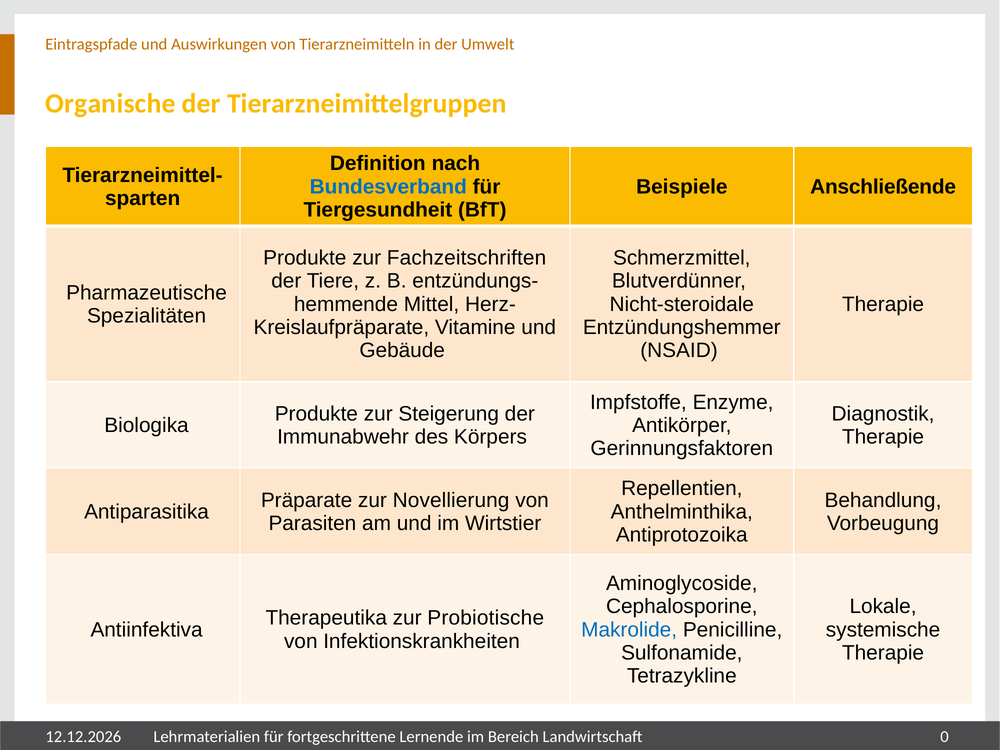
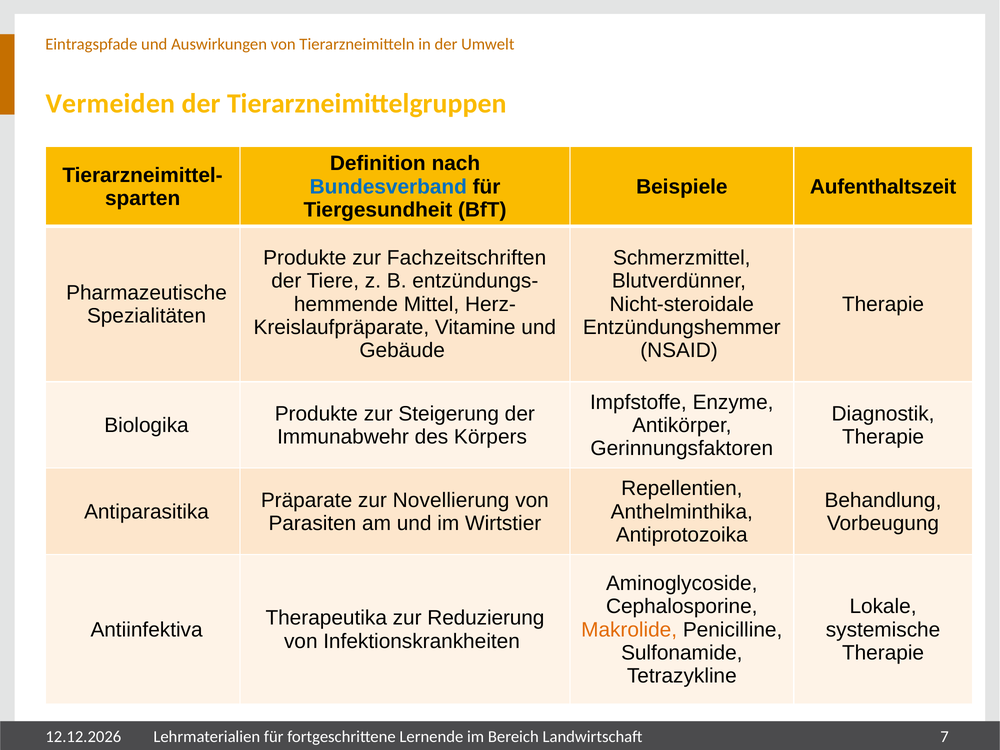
Organische: Organische -> Vermeiden
Anschließende: Anschließende -> Aufenthaltszeit
Probiotische: Probiotische -> Reduzierung
Makrolide colour: blue -> orange
0: 0 -> 7
